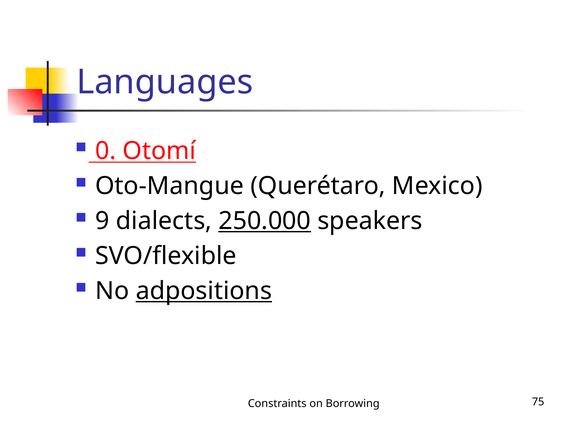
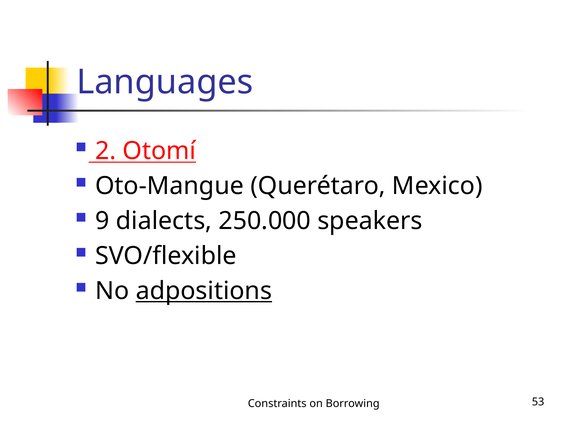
0: 0 -> 2
250.000 underline: present -> none
75: 75 -> 53
